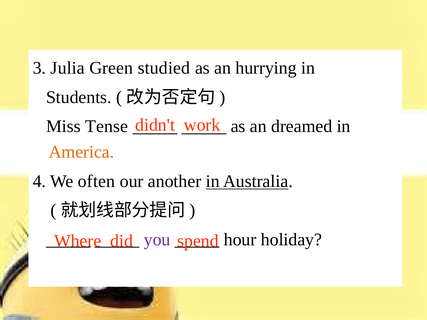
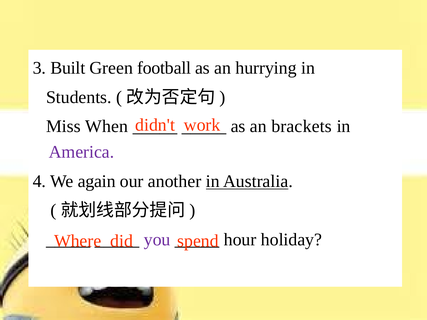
Julia: Julia -> Built
studied: studied -> football
Tense: Tense -> When
dreamed: dreamed -> brackets
America colour: orange -> purple
often: often -> again
